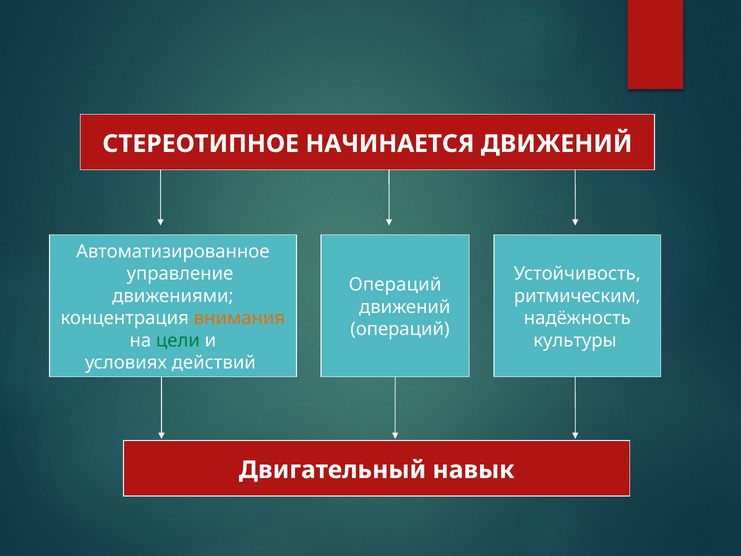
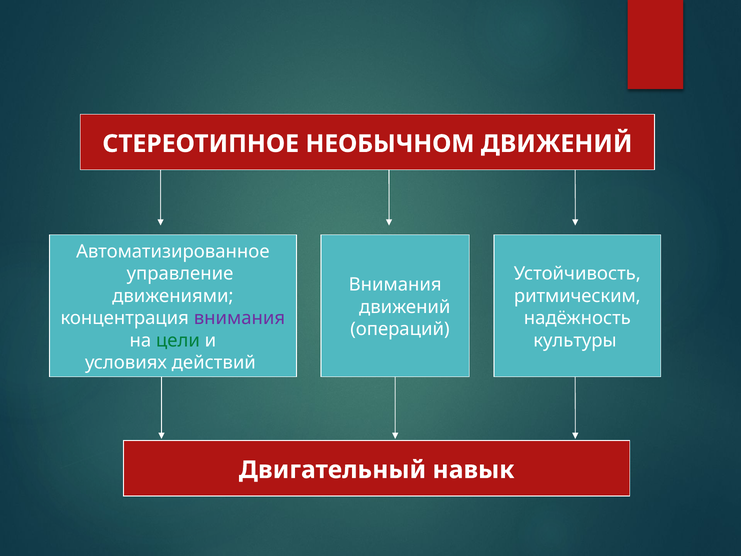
НАЧИНАЕТСЯ: НАЧИНАЕТСЯ -> НЕОБЫЧНОМ
Операций at (395, 285): Операций -> Внимания
внимания at (239, 318) colour: orange -> purple
